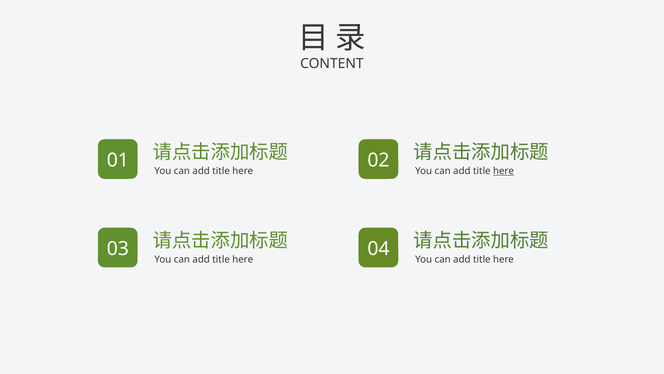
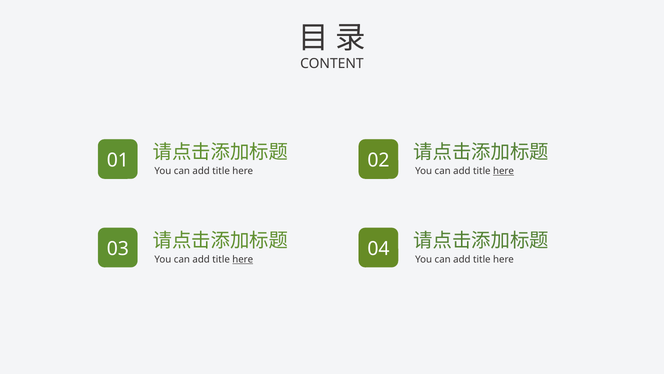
here at (243, 259) underline: none -> present
